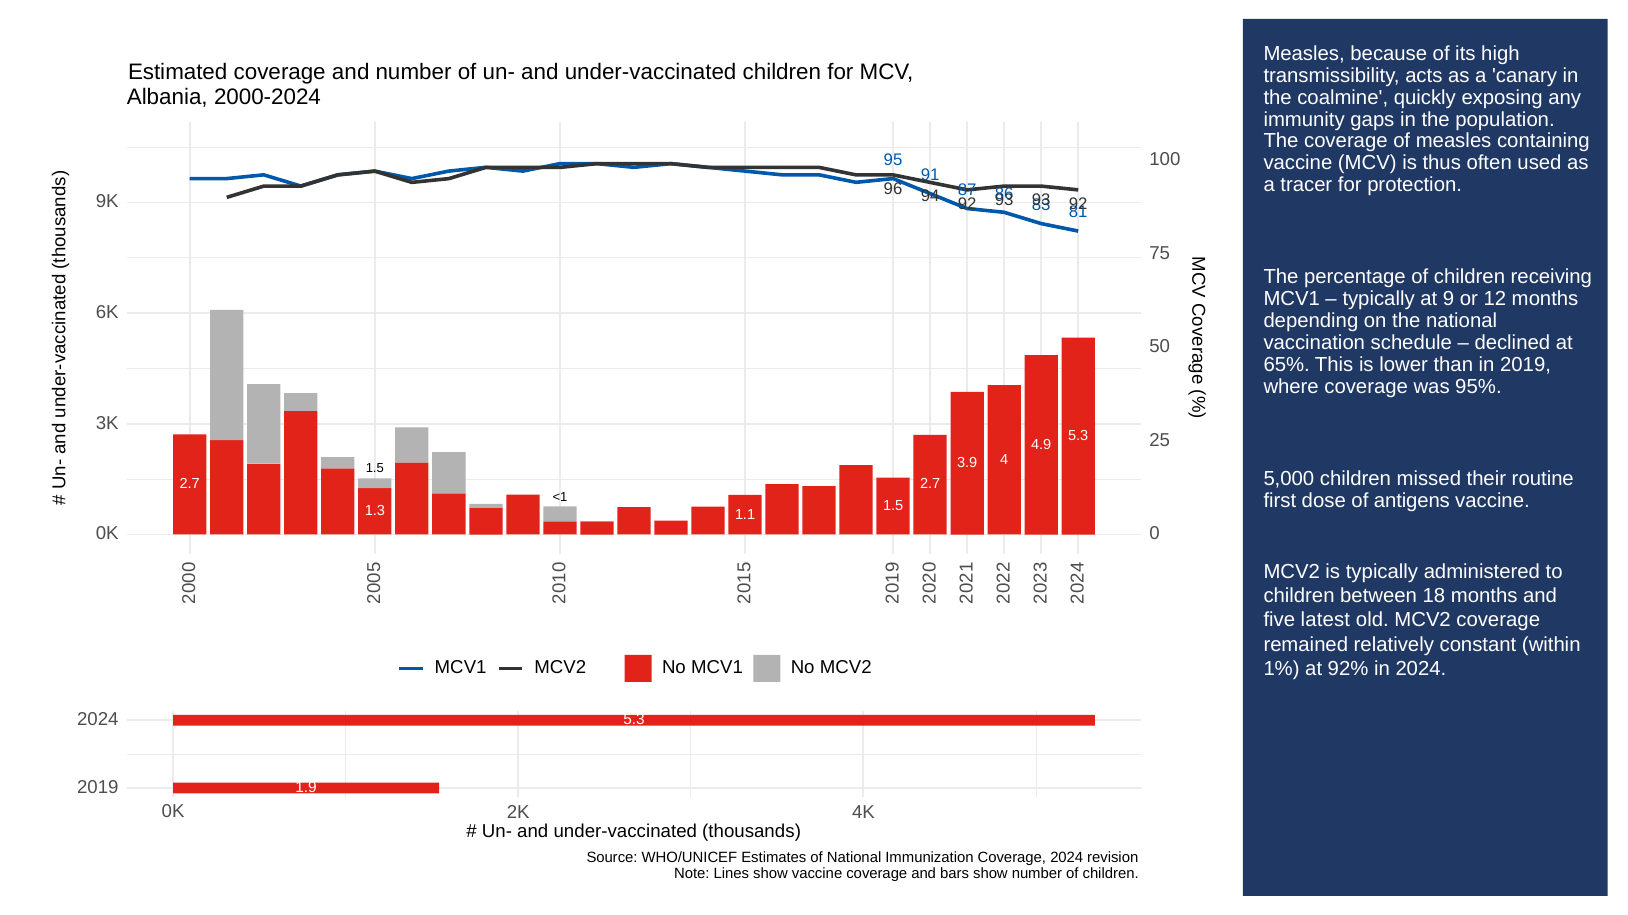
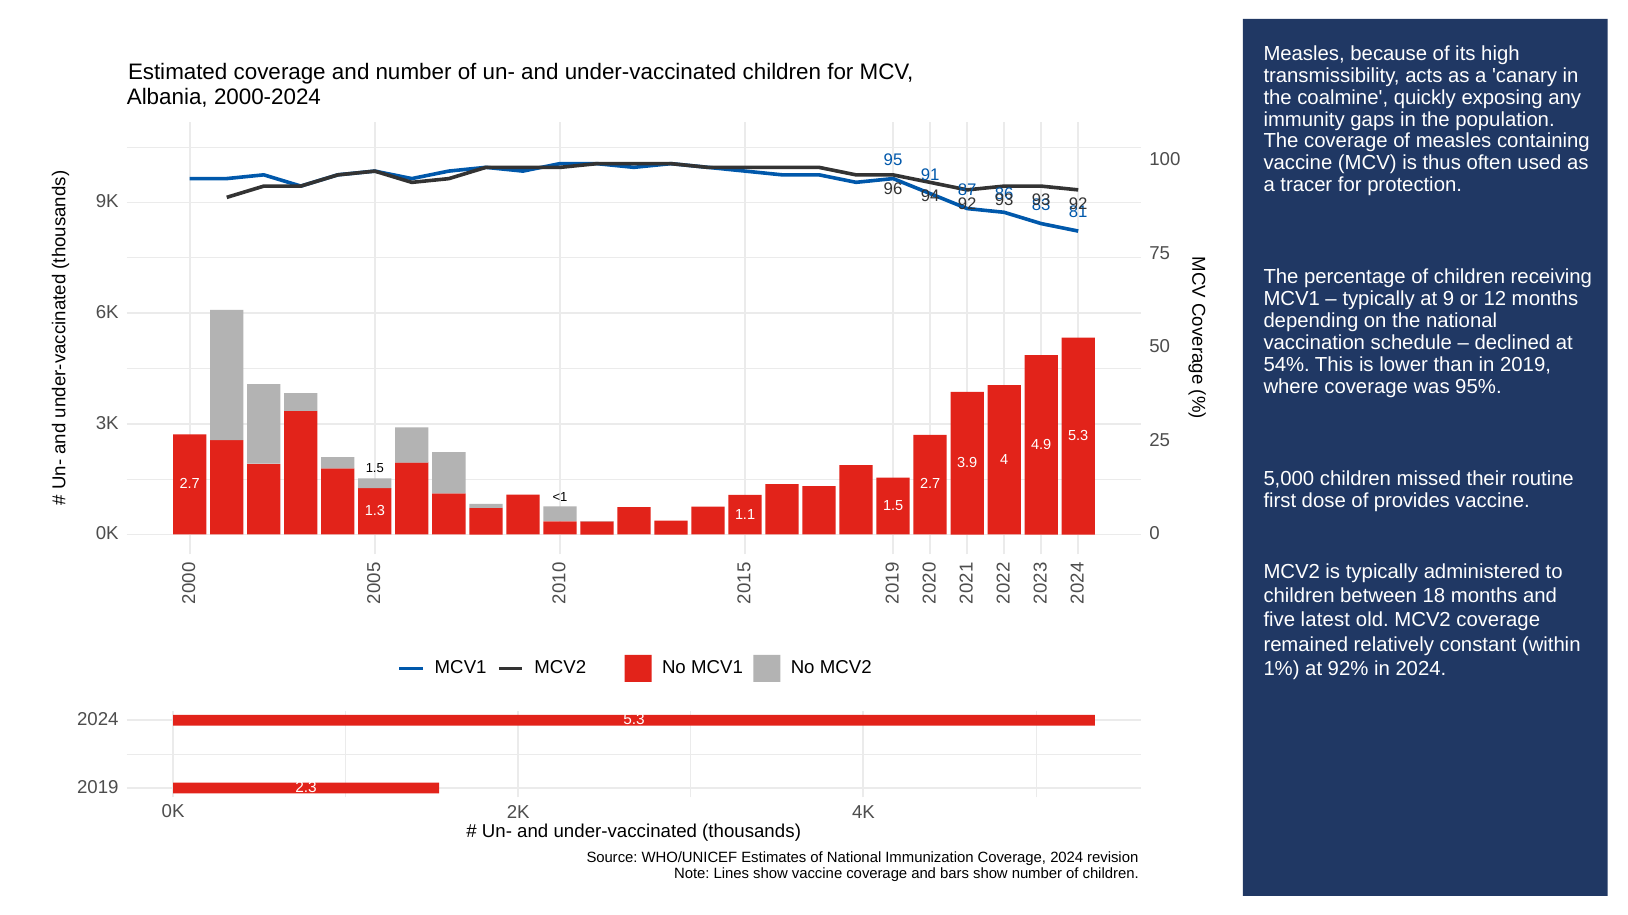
65%: 65% -> 54%
antigens: antigens -> provides
1.9: 1.9 -> 2.3
